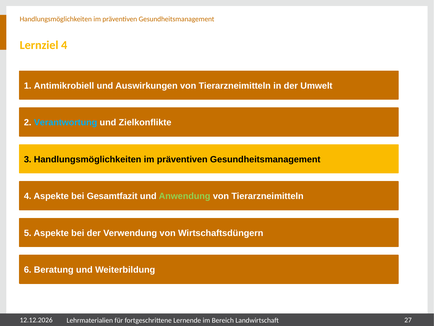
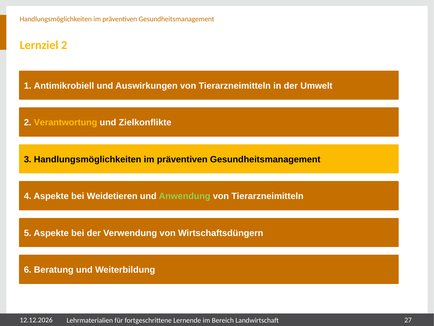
Lernziel 4: 4 -> 2
Verantwortung colour: light blue -> yellow
Gesamtfazit: Gesamtfazit -> Weidetieren
